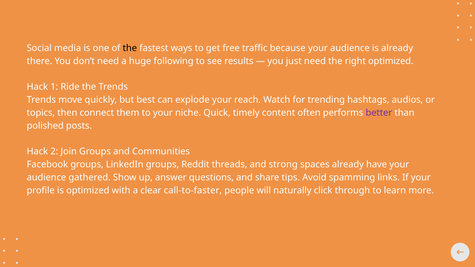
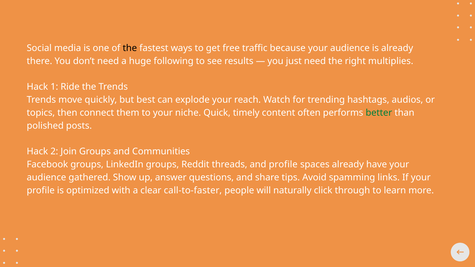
right optimized: optimized -> multiplies
better colour: purple -> green
and strong: strong -> profile
